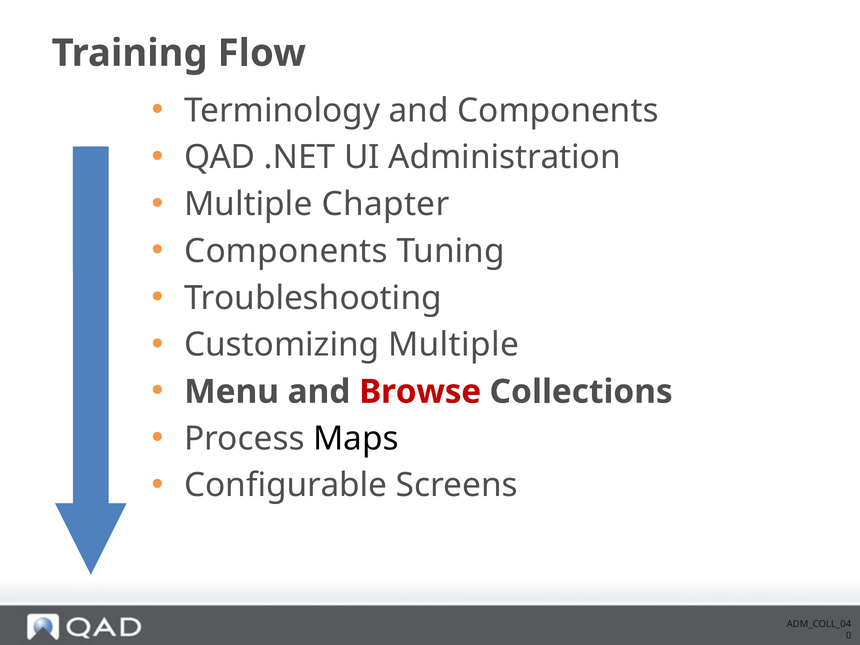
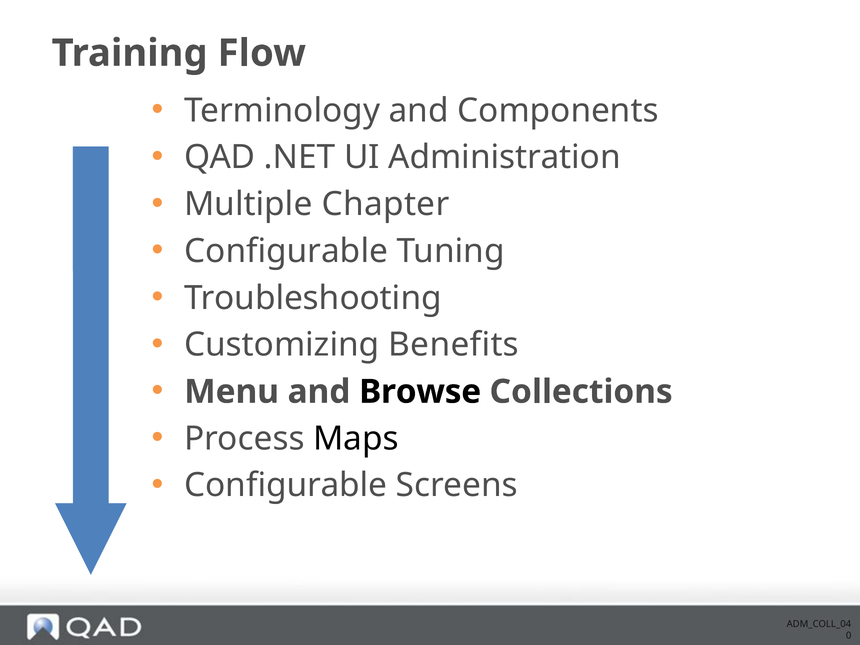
Components at (286, 251): Components -> Configurable
Customizing Multiple: Multiple -> Benefits
Browse colour: red -> black
